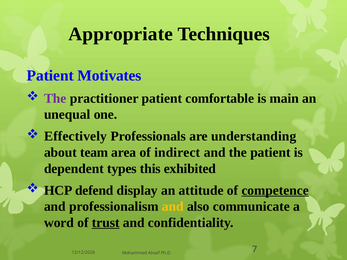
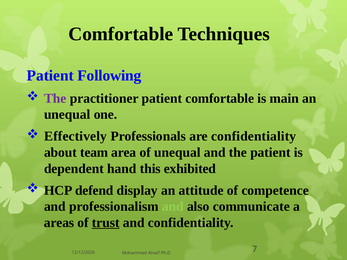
Appropriate at (121, 34): Appropriate -> Comfortable
Motivates: Motivates -> Following
are understanding: understanding -> confidentiality
of indirect: indirect -> unequal
types: types -> hand
competence underline: present -> none
and at (173, 207) colour: yellow -> light green
word: word -> areas
